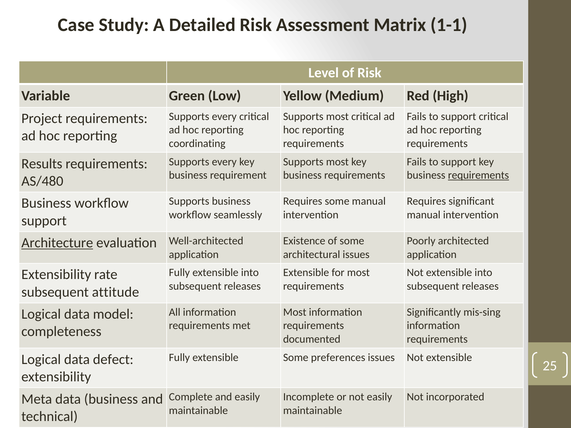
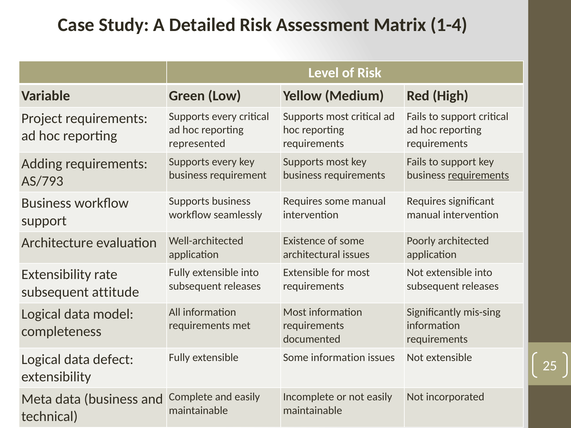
1-1: 1-1 -> 1-4
coordinating: coordinating -> represented
Results: Results -> Adding
AS/480: AS/480 -> AS/793
Architecture underline: present -> none
Some preferences: preferences -> information
